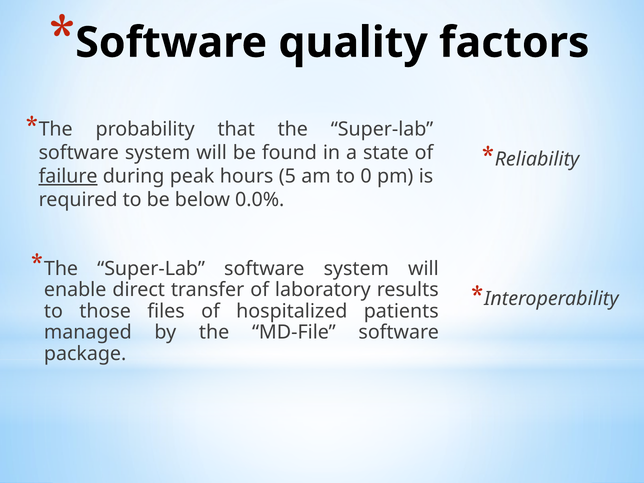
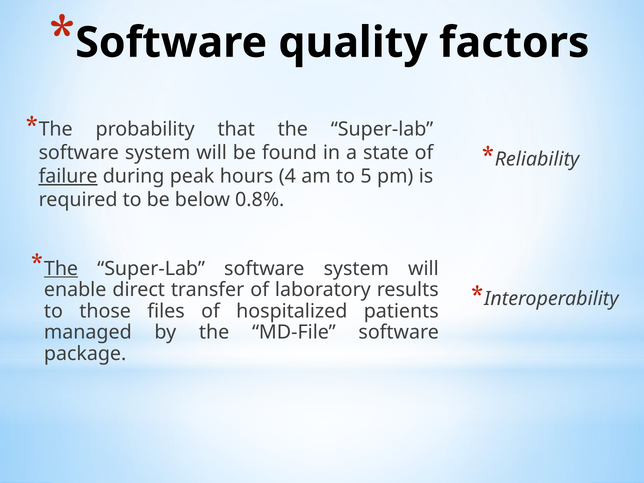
5: 5 -> 4
0: 0 -> 5
0.0%: 0.0% -> 0.8%
The at (61, 269) underline: none -> present
